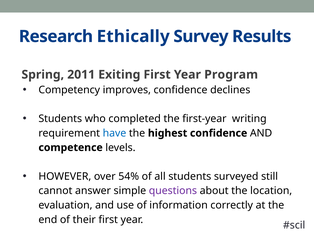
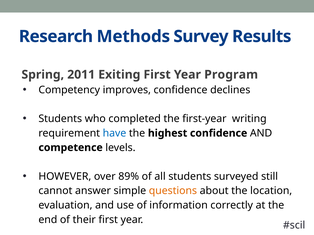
Ethically: Ethically -> Methods
54%: 54% -> 89%
questions colour: purple -> orange
